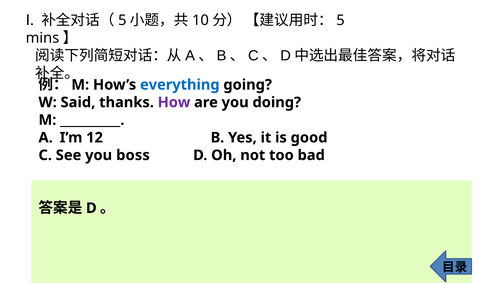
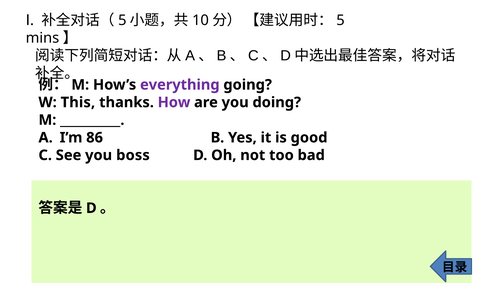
everything colour: blue -> purple
Said: Said -> This
12: 12 -> 86
